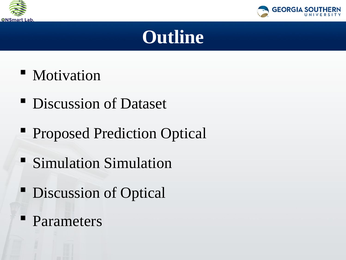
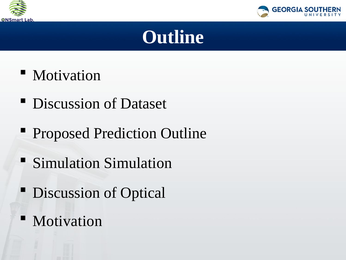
Prediction Optical: Optical -> Outline
Parameters at (67, 221): Parameters -> Motivation
